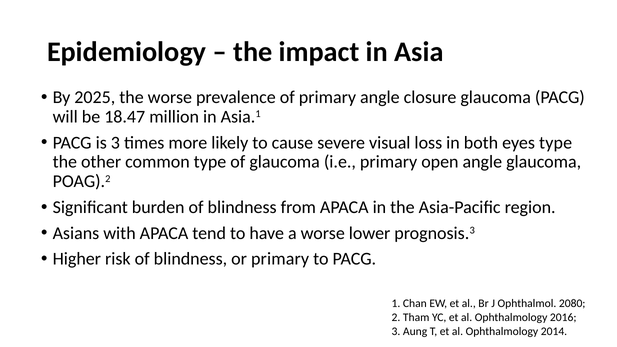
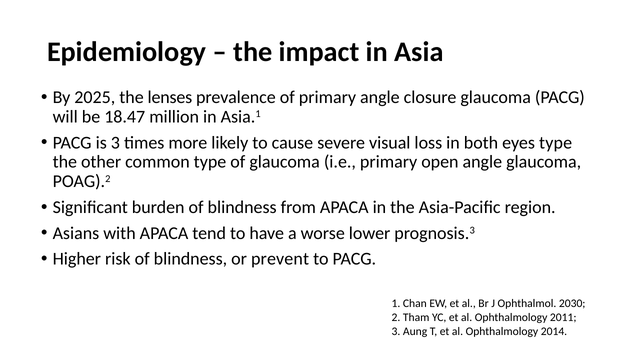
the worse: worse -> lenses
or primary: primary -> prevent
2080: 2080 -> 2030
2016: 2016 -> 2011
